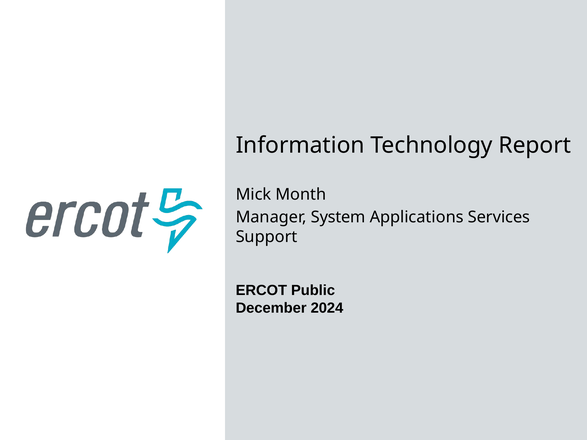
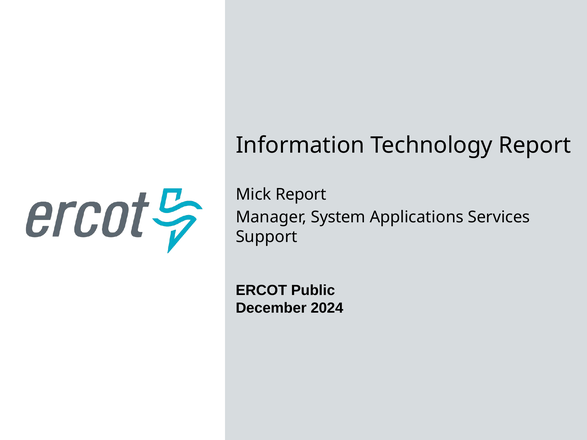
Mick Month: Month -> Report
